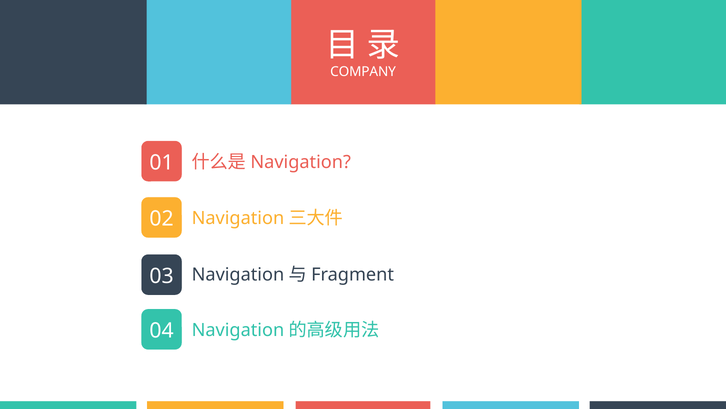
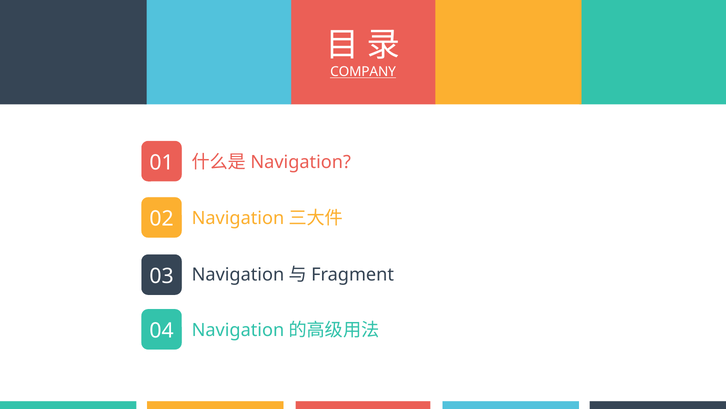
COMPANY underline: none -> present
